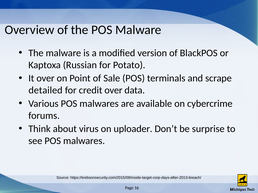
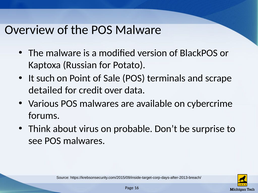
It over: over -> such
uploader: uploader -> probable
